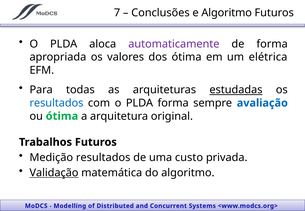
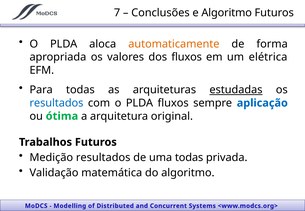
automaticamente colour: purple -> orange
dos ótima: ótima -> fluxos
PLDA forma: forma -> fluxos
avaliação: avaliação -> aplicação
uma custo: custo -> todas
Validação underline: present -> none
